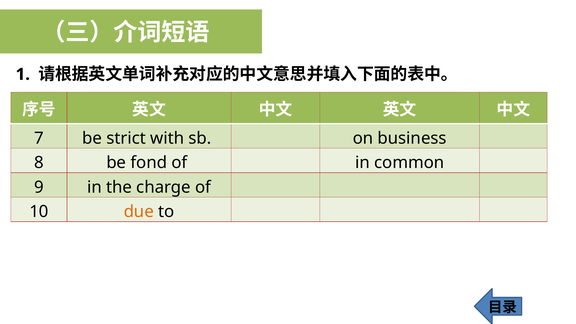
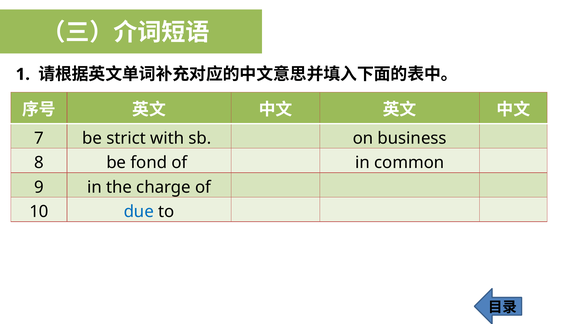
due colour: orange -> blue
